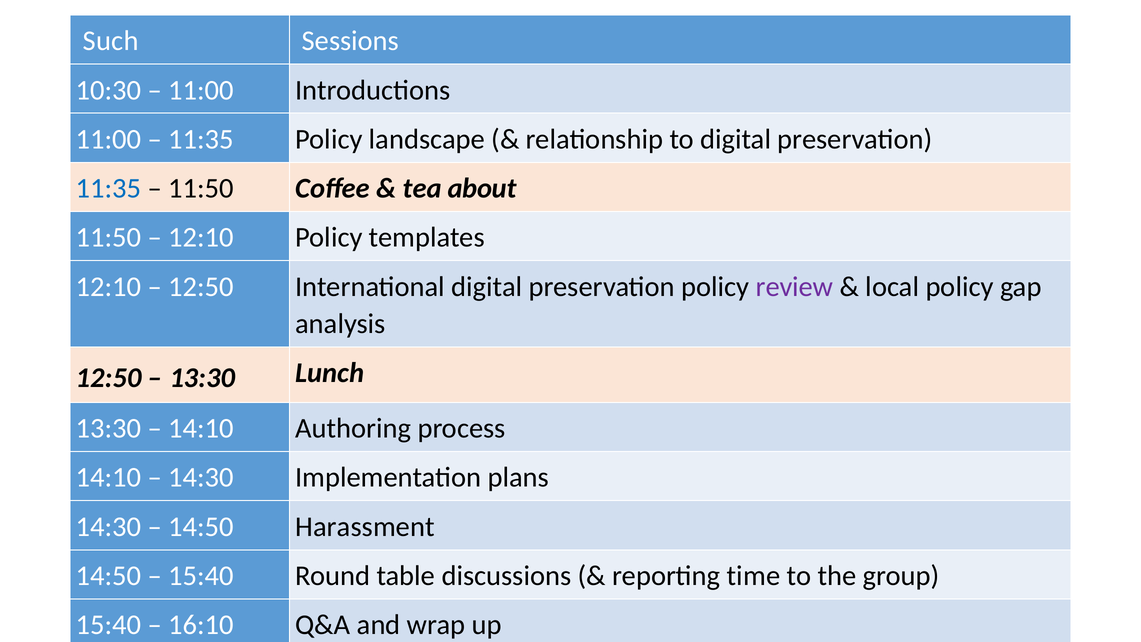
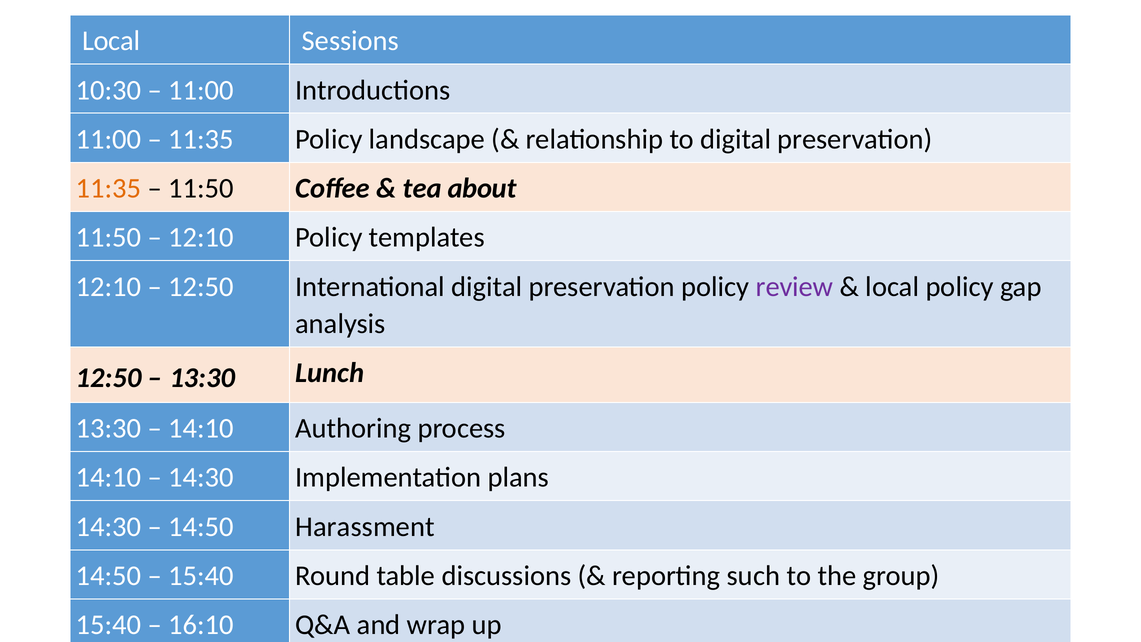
Such at (111, 41): Such -> Local
11:35 at (109, 188) colour: blue -> orange
time: time -> such
